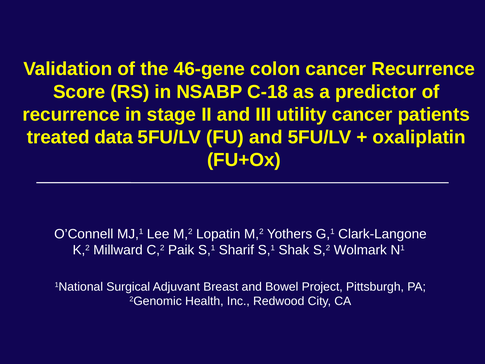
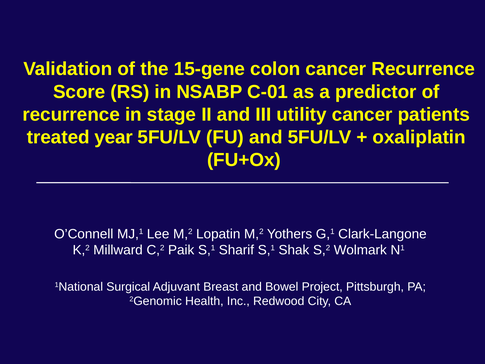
46-gene: 46-gene -> 15-gene
C-18: C-18 -> C-01
data: data -> year
